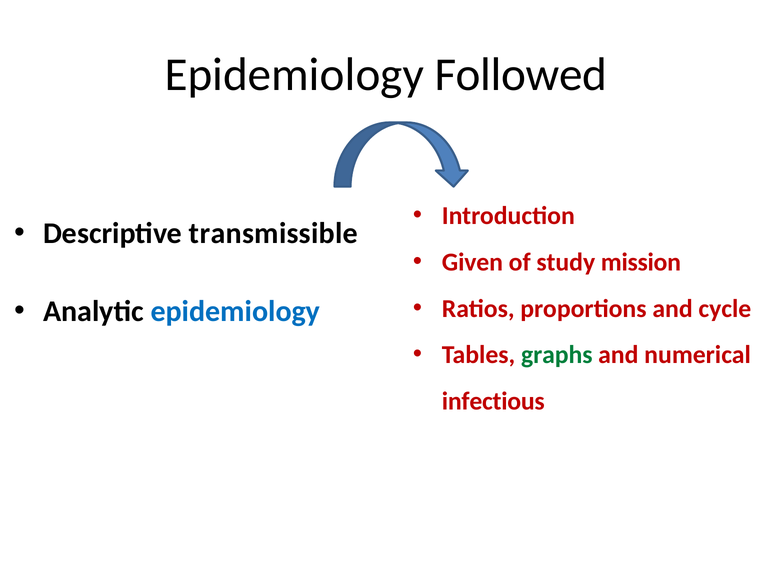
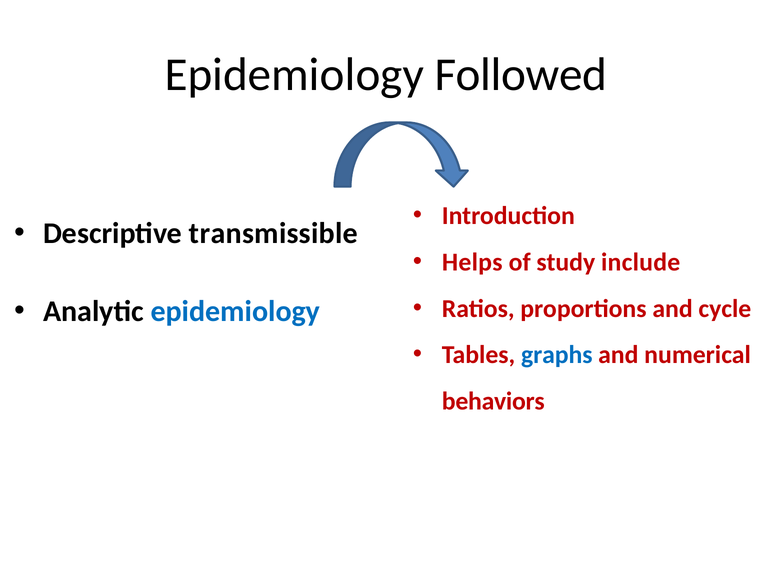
Given: Given -> Helps
mission: mission -> include
graphs colour: green -> blue
infectious: infectious -> behaviors
